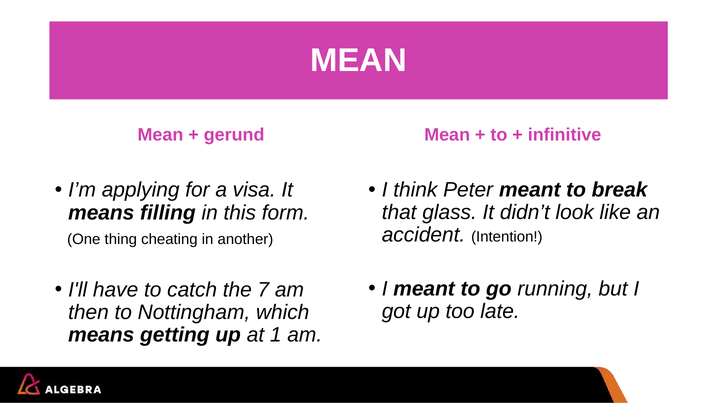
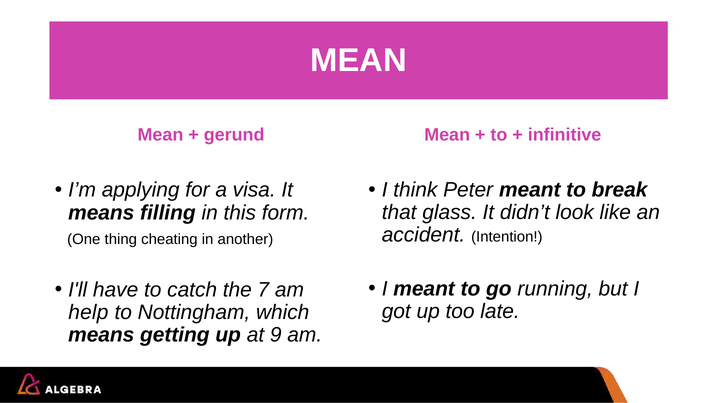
then: then -> help
1: 1 -> 9
